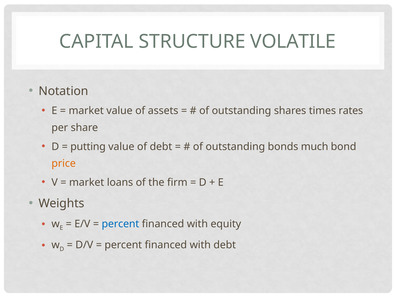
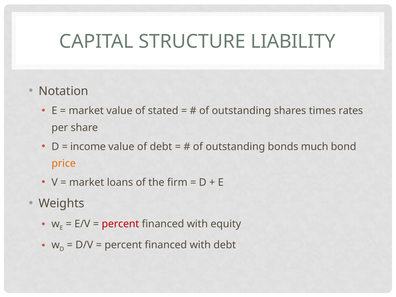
VOLATILE: VOLATILE -> LIABILITY
assets: assets -> stated
putting: putting -> income
percent at (120, 224) colour: blue -> red
